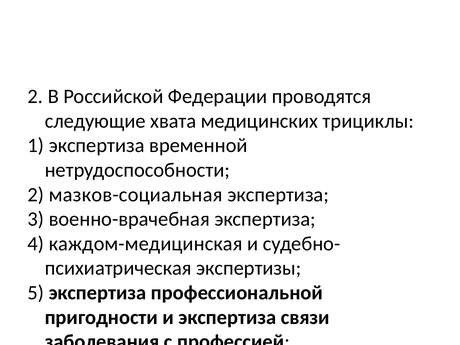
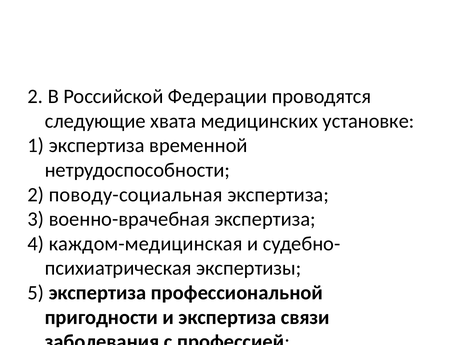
трициклы: трициклы -> установке
мазков-социальная: мазков-социальная -> поводу-социальная
